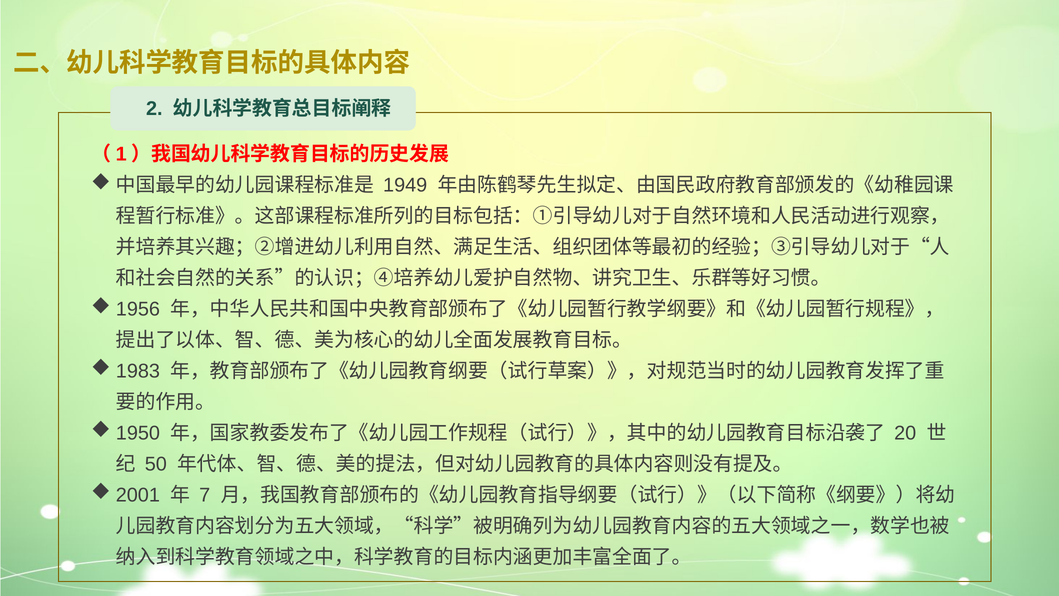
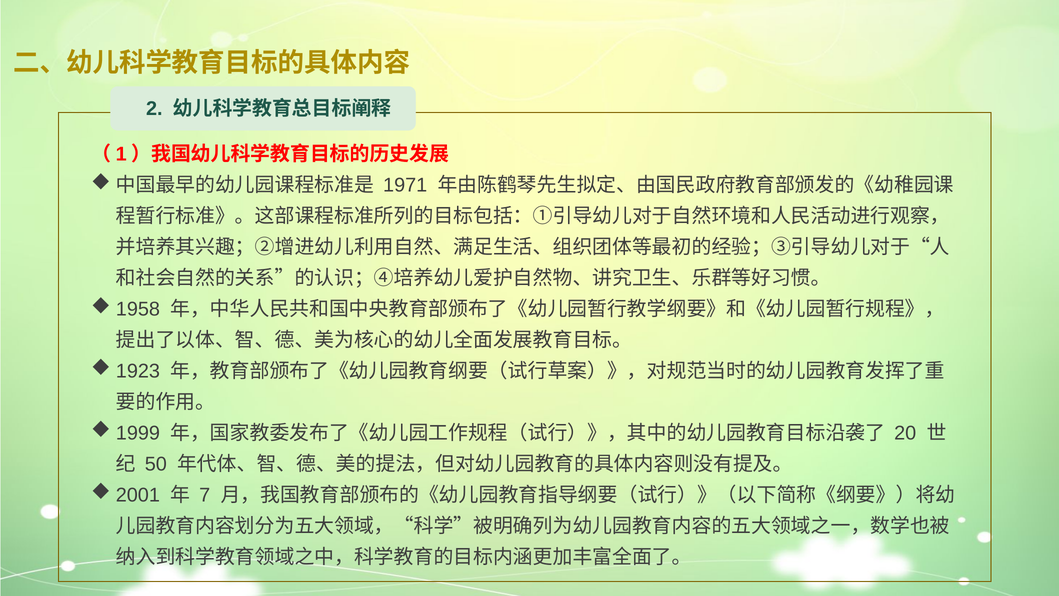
1949: 1949 -> 1971
1956: 1956 -> 1958
1983: 1983 -> 1923
1950: 1950 -> 1999
